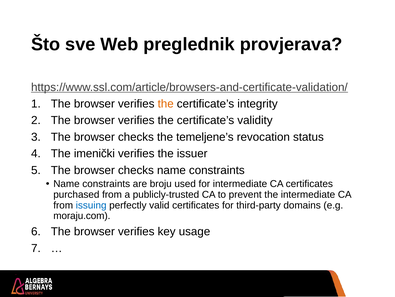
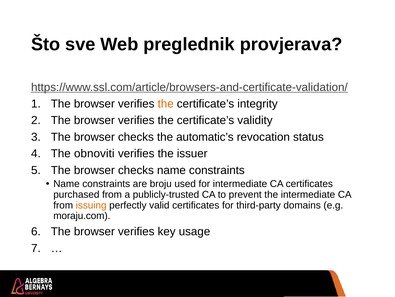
temeljene’s: temeljene’s -> automatic’s
imenički: imenički -> obnoviti
issuing colour: blue -> orange
